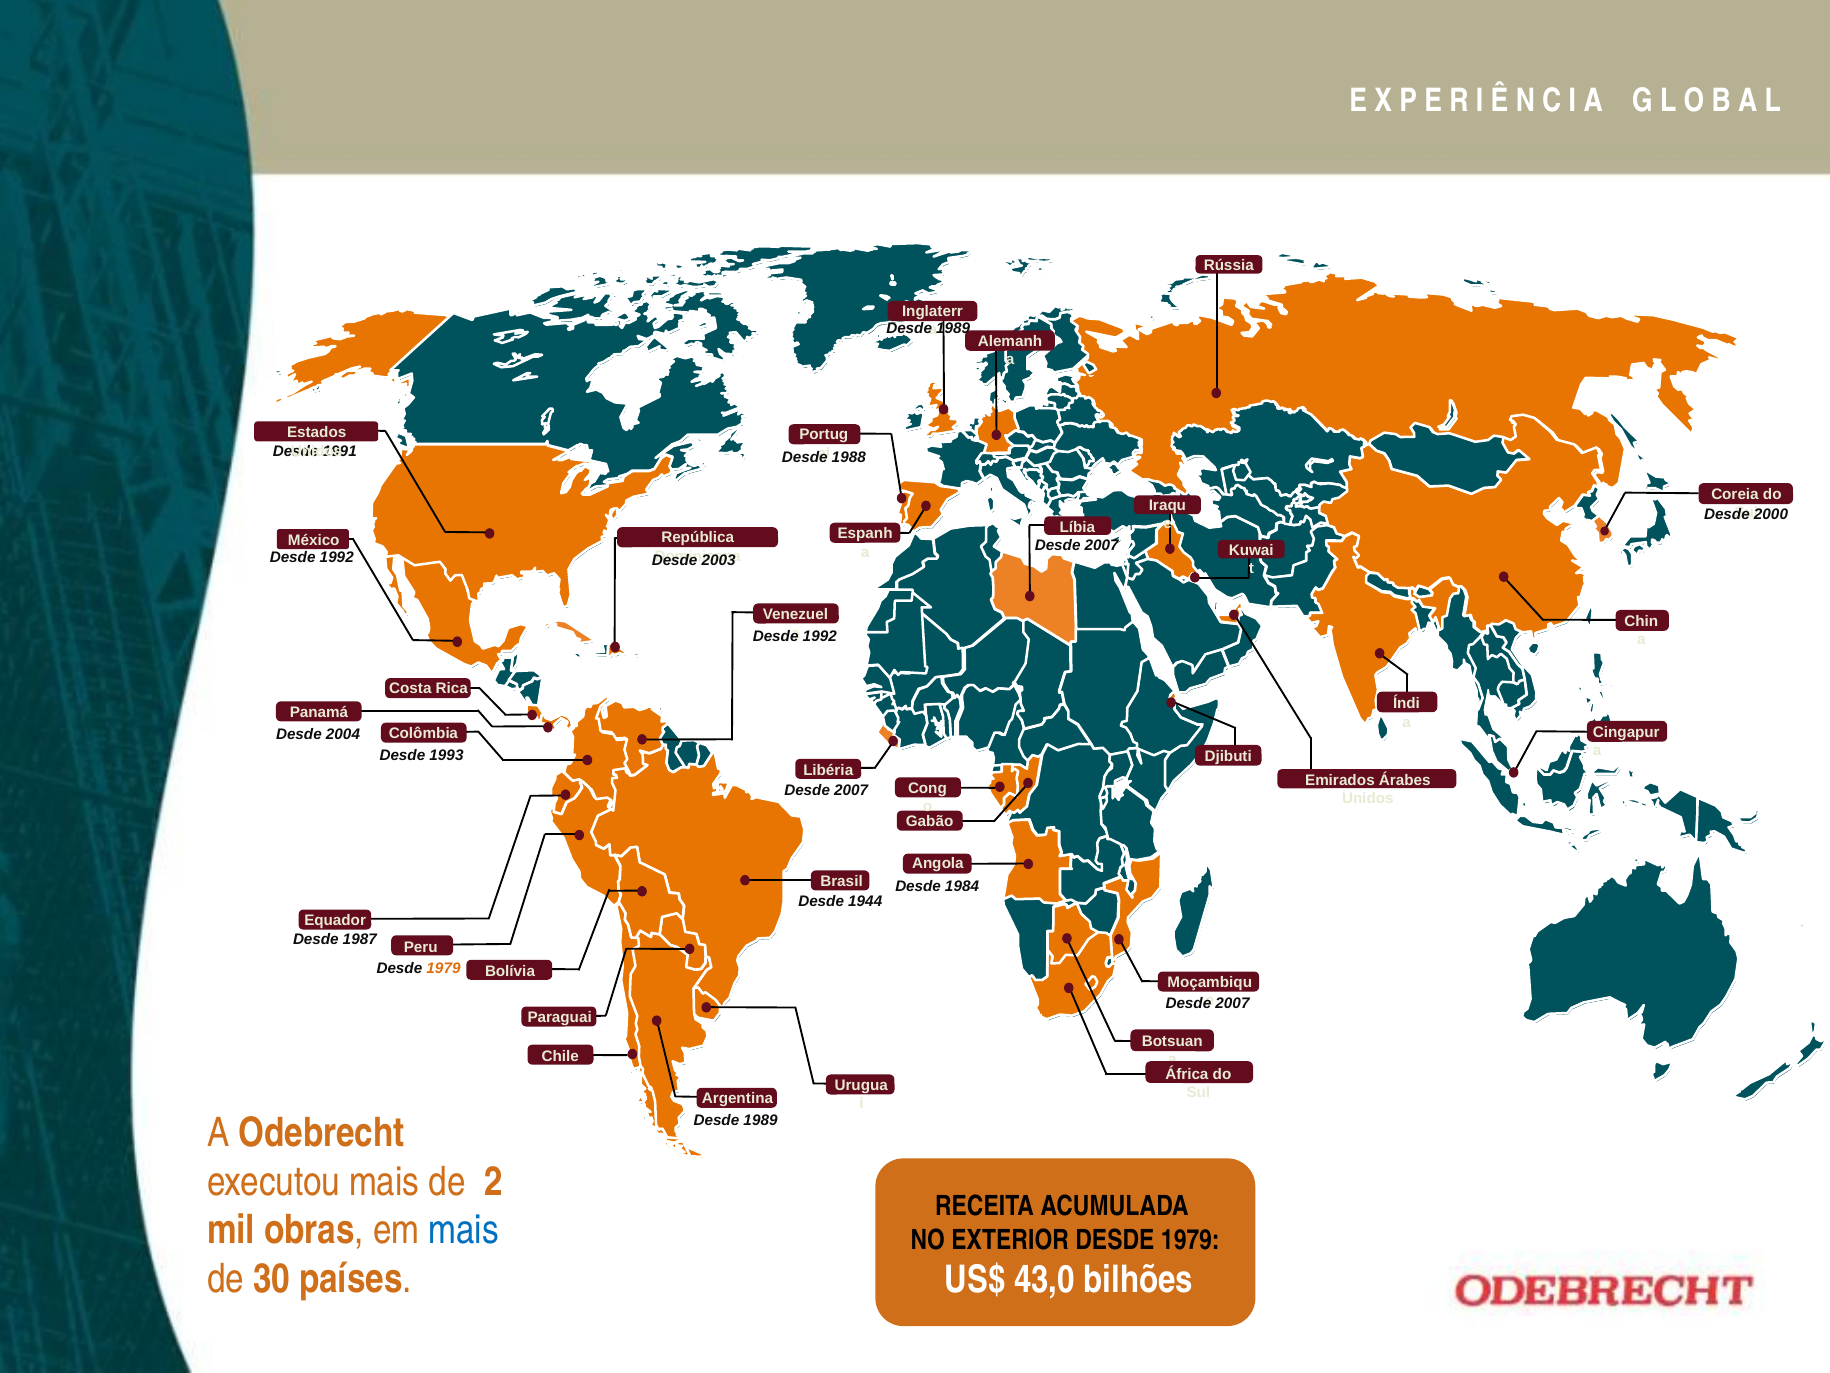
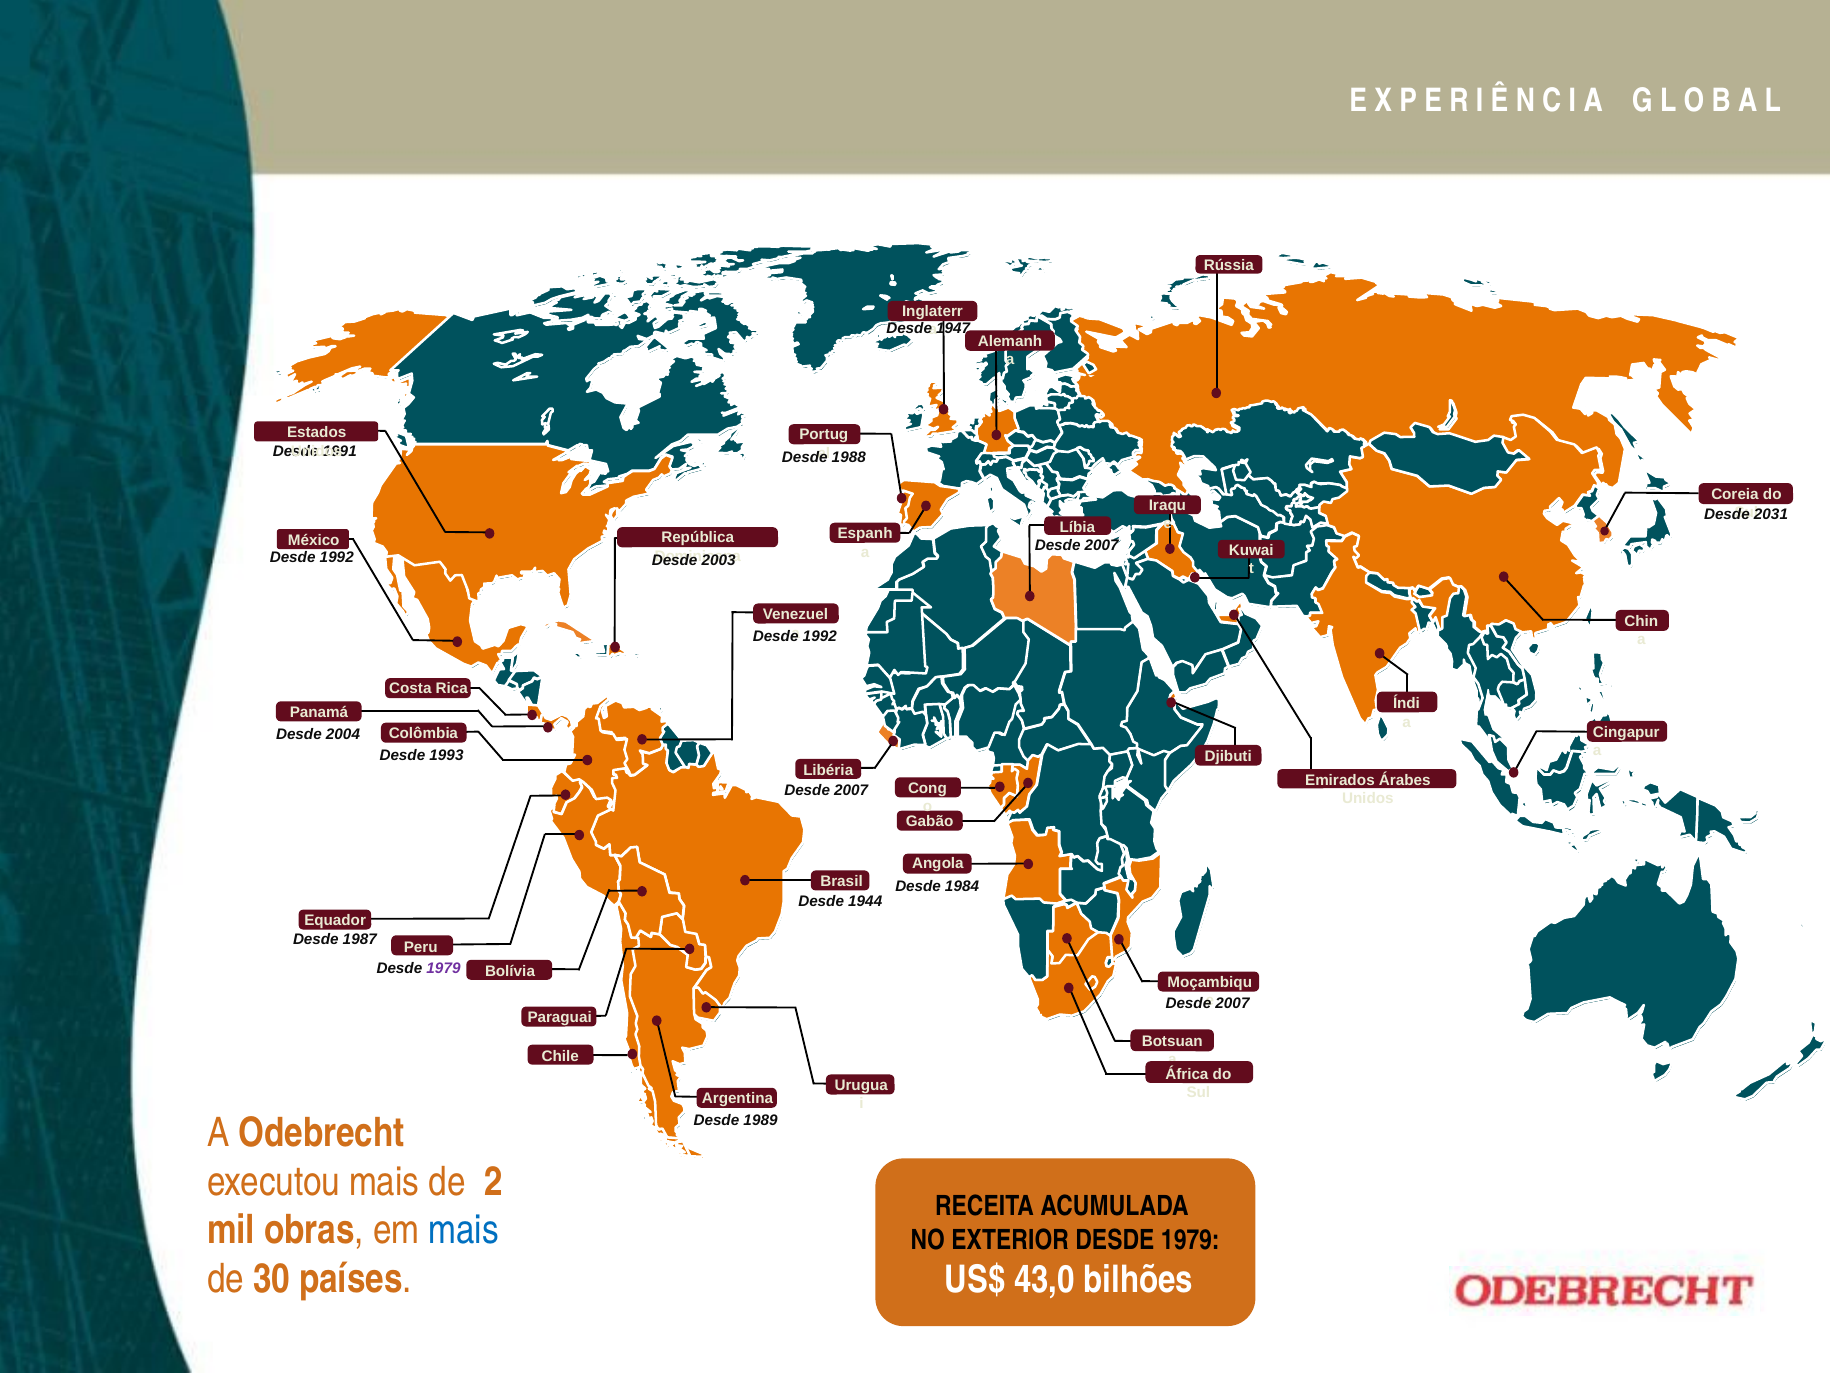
1989 at (953, 328): 1989 -> 1947
2000: 2000 -> 2031
1979 at (444, 968) colour: orange -> purple
